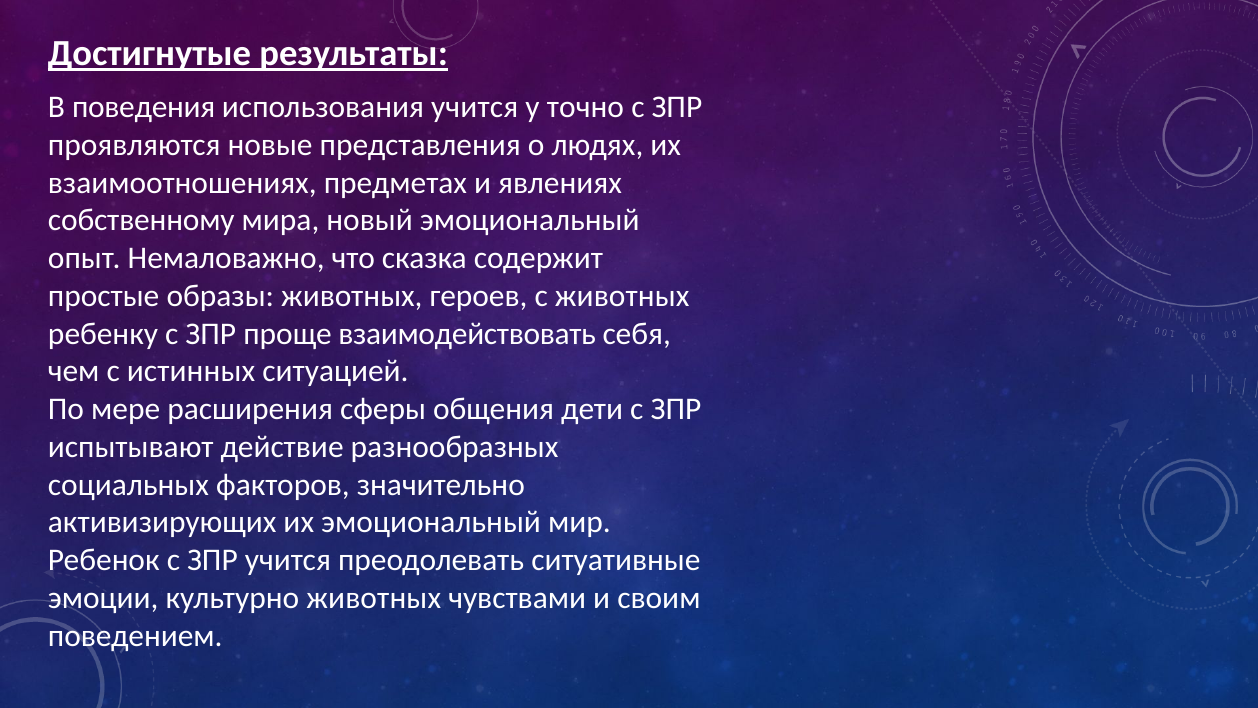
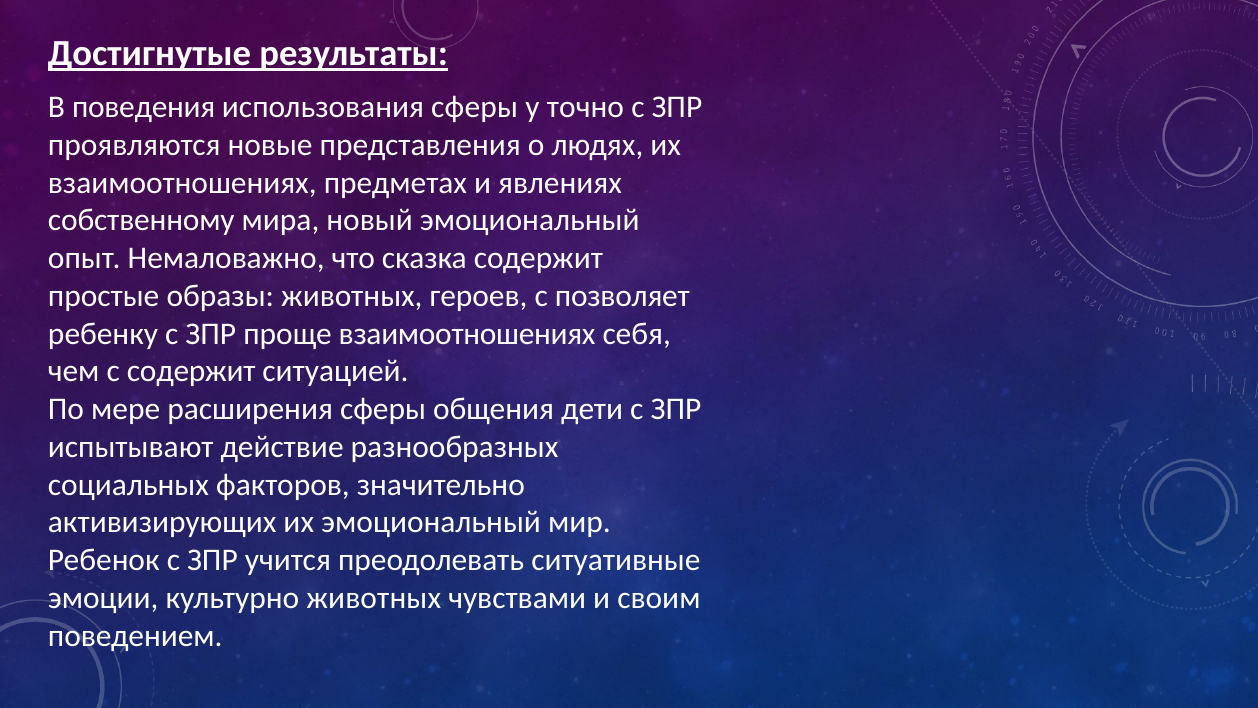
использования учится: учится -> сферы
с животных: животных -> позволяет
проще взаимодействовать: взаимодействовать -> взаимоотношениях
с истинных: истинных -> содержит
